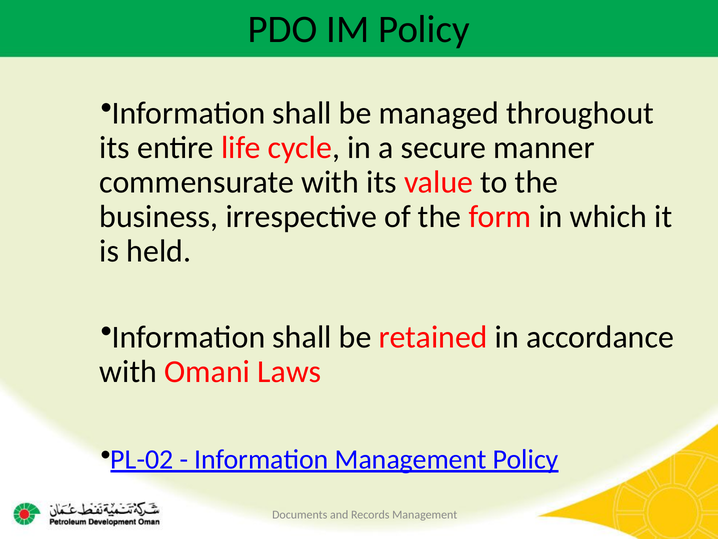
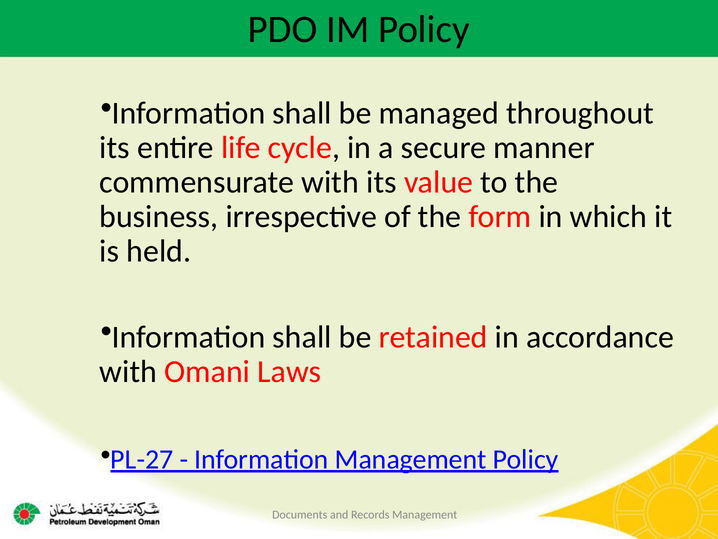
PL-02: PL-02 -> PL-27
